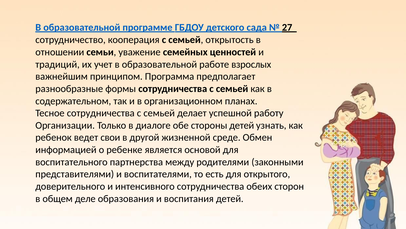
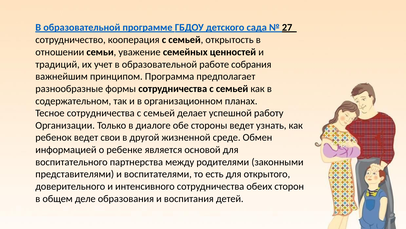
взрослых: взрослых -> собрания
стороны детей: детей -> ведет
